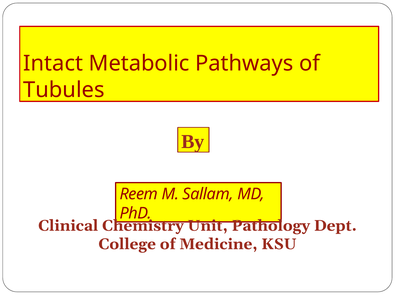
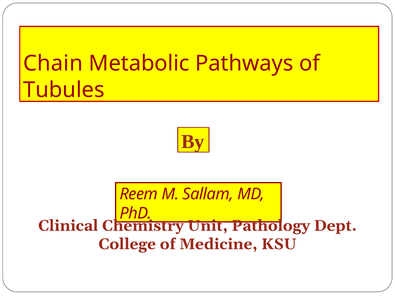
Intact: Intact -> Chain
